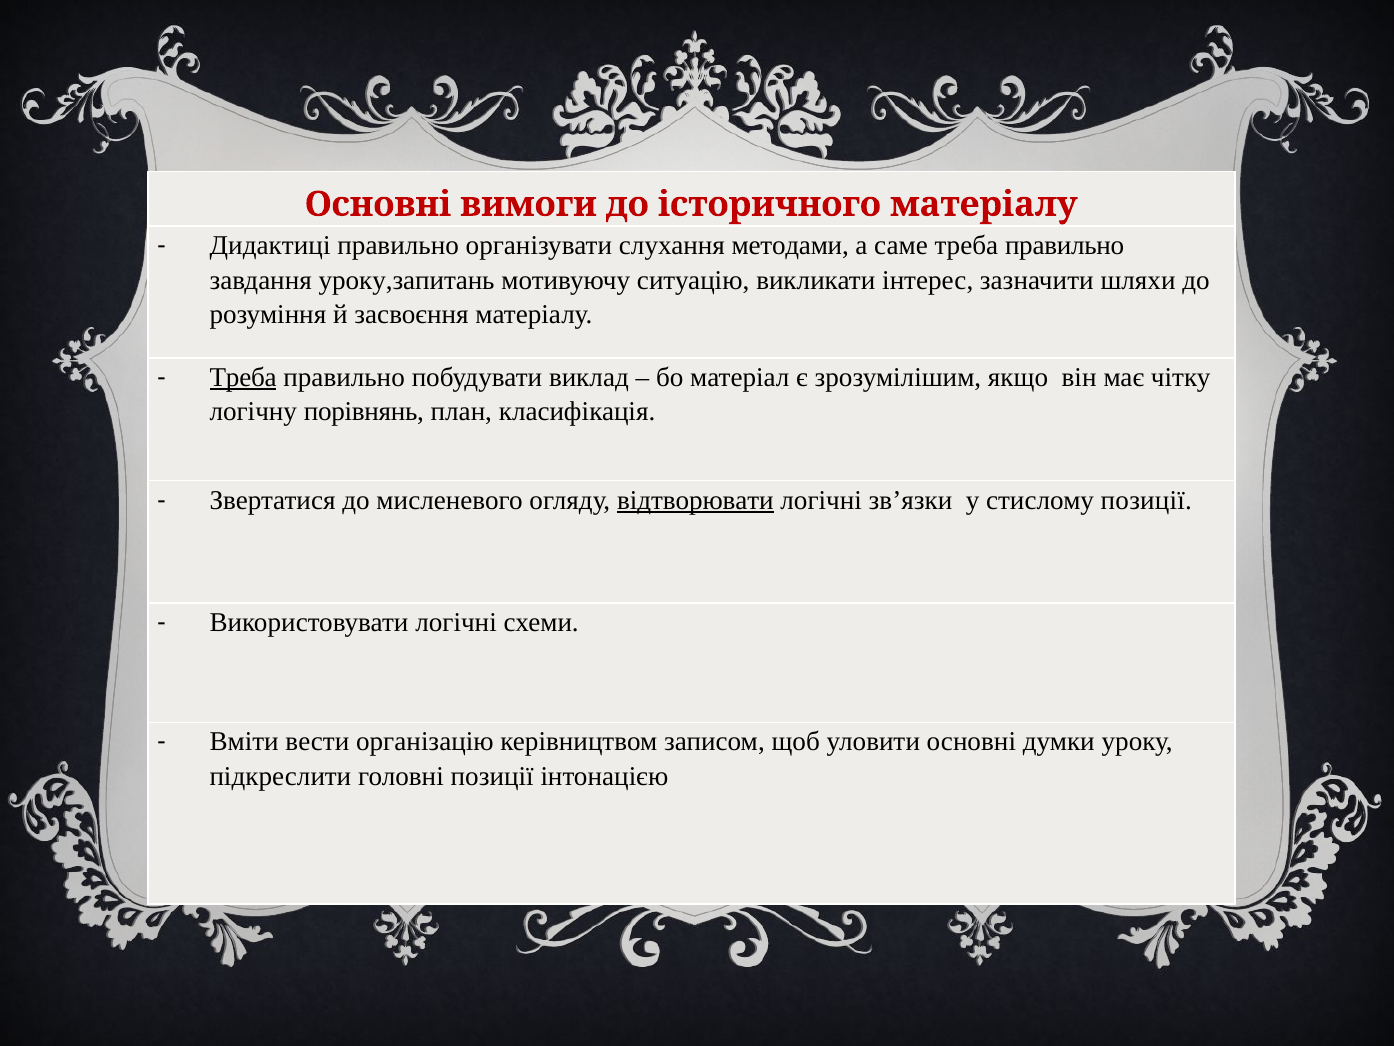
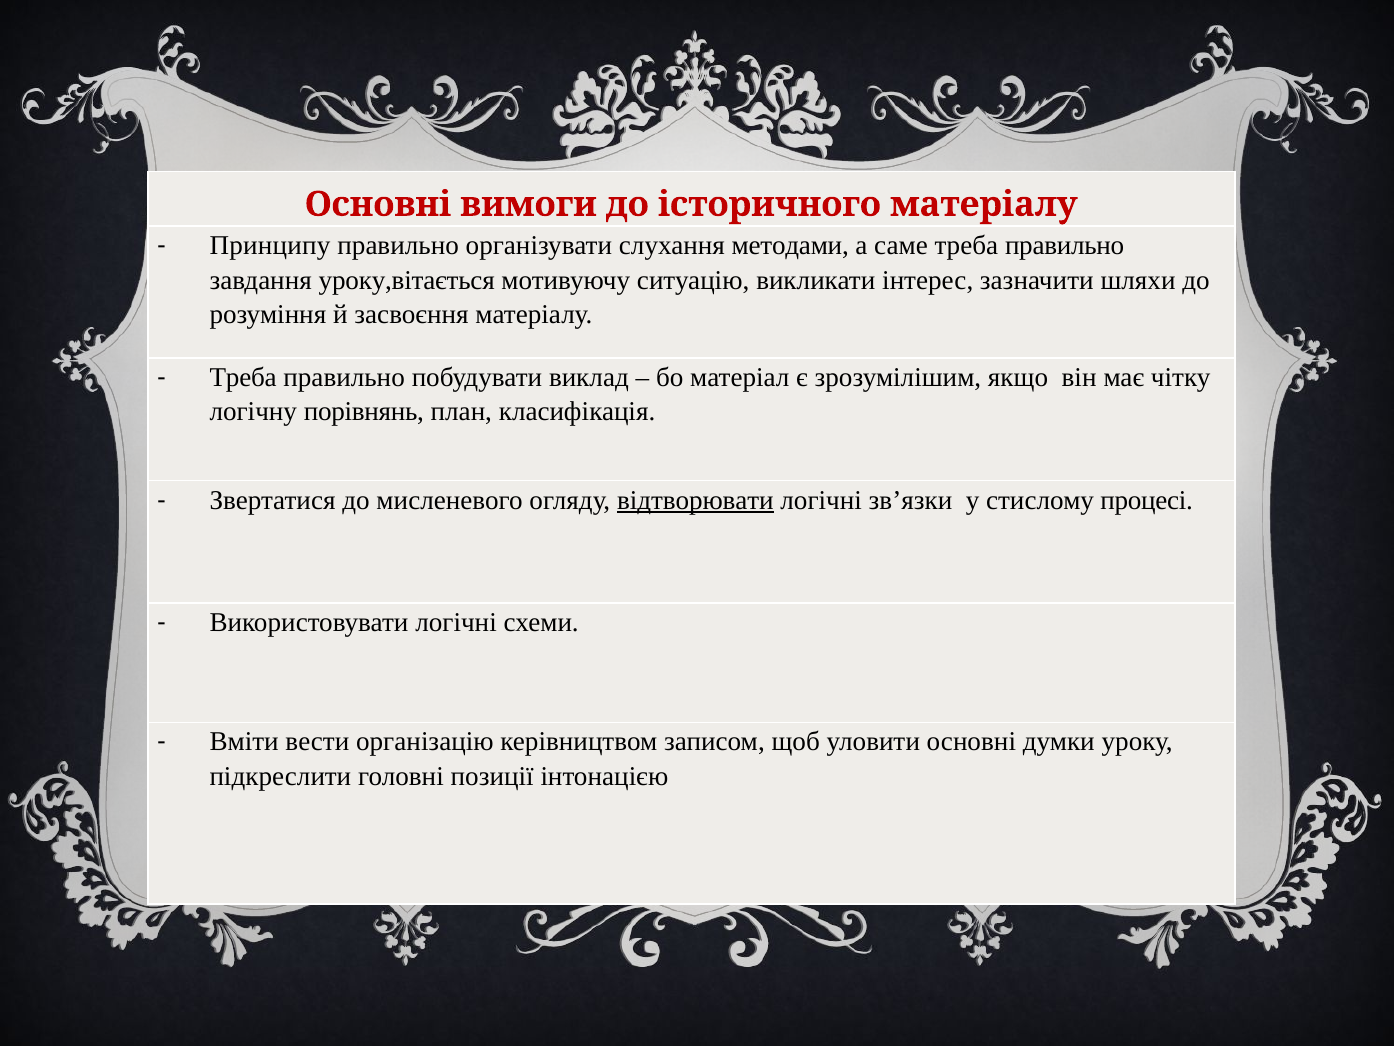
Дидактиці: Дидактиці -> Принципу
уроку,запитань: уроку,запитань -> уроку,вітається
Треба at (243, 377) underline: present -> none
стислому позиції: позиції -> процесі
